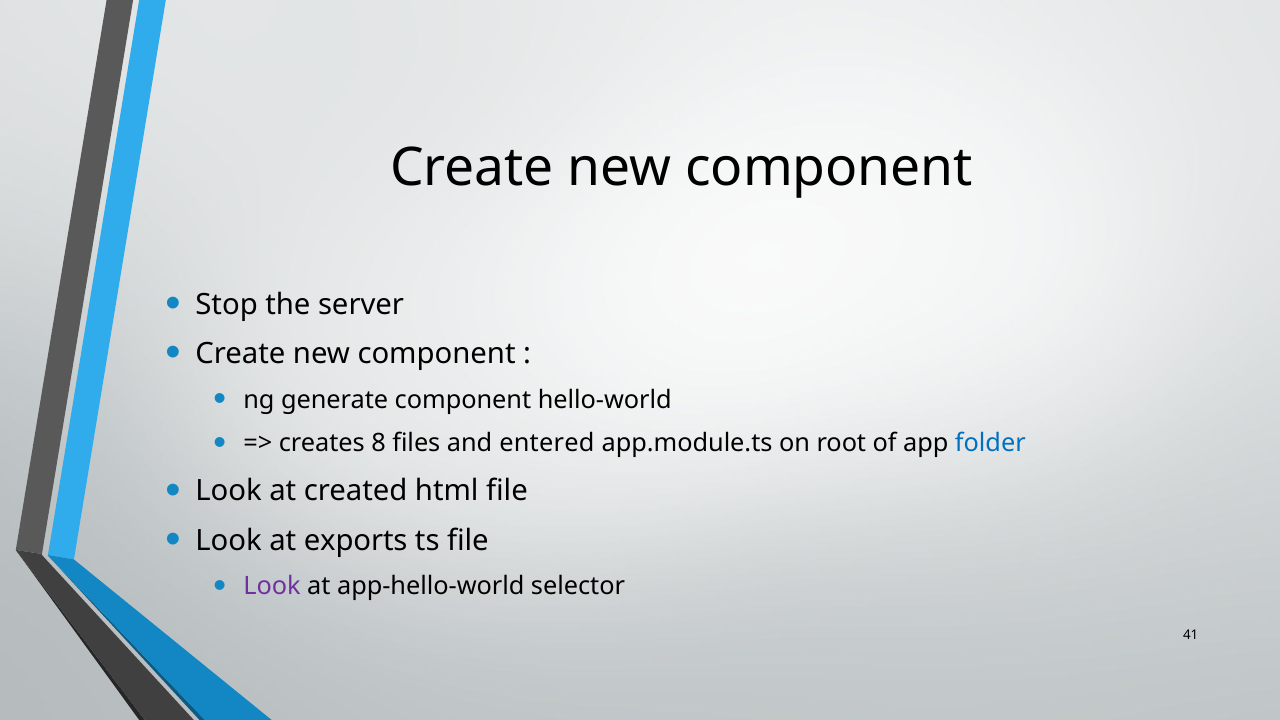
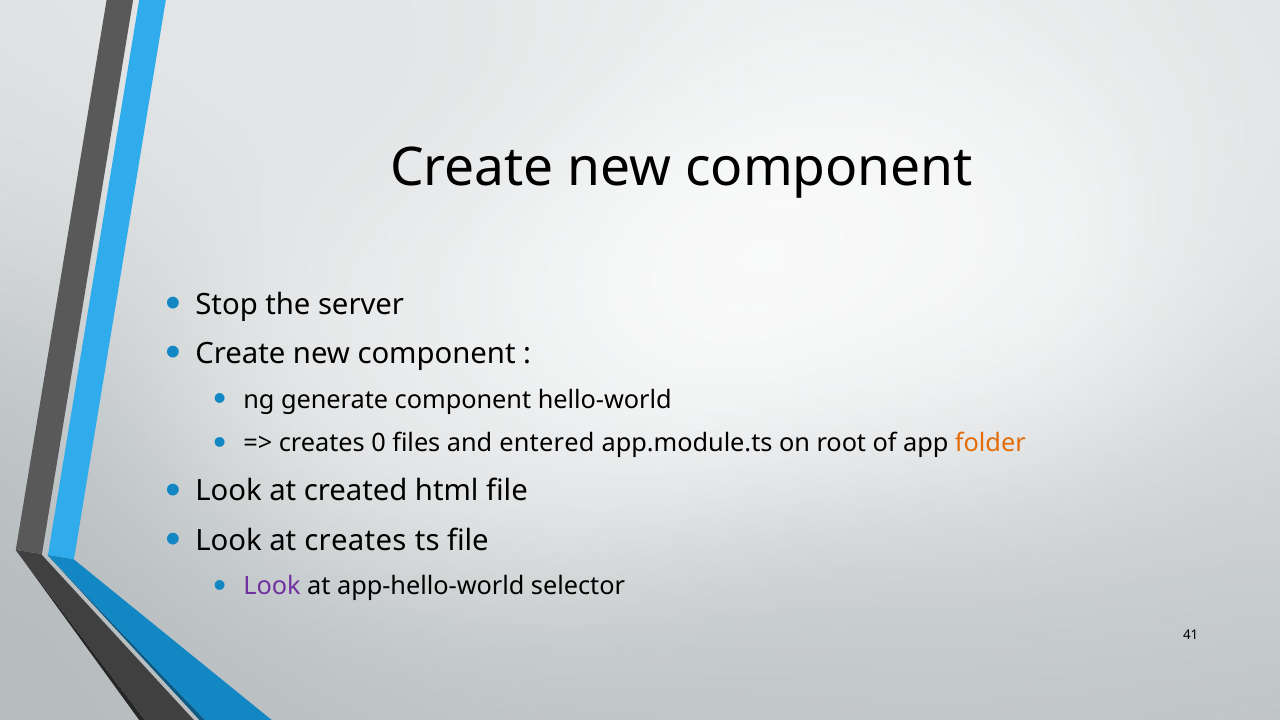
8: 8 -> 0
folder colour: blue -> orange
at exports: exports -> creates
